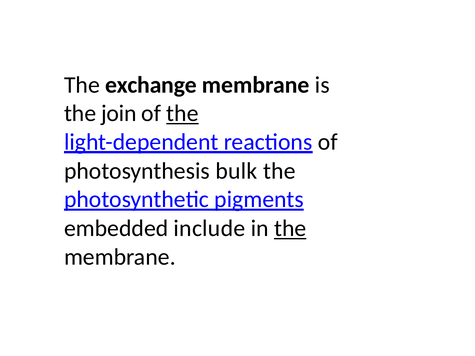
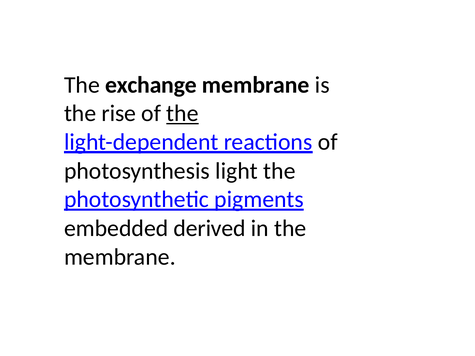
join: join -> rise
bulk: bulk -> light
include: include -> derived
the at (290, 229) underline: present -> none
